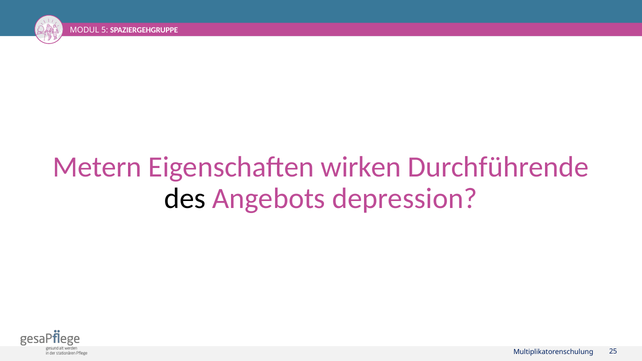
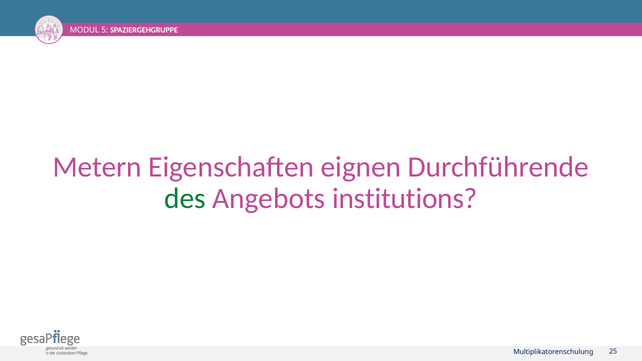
wirken: wirken -> eignen
des colour: black -> green
depression: depression -> institutions
